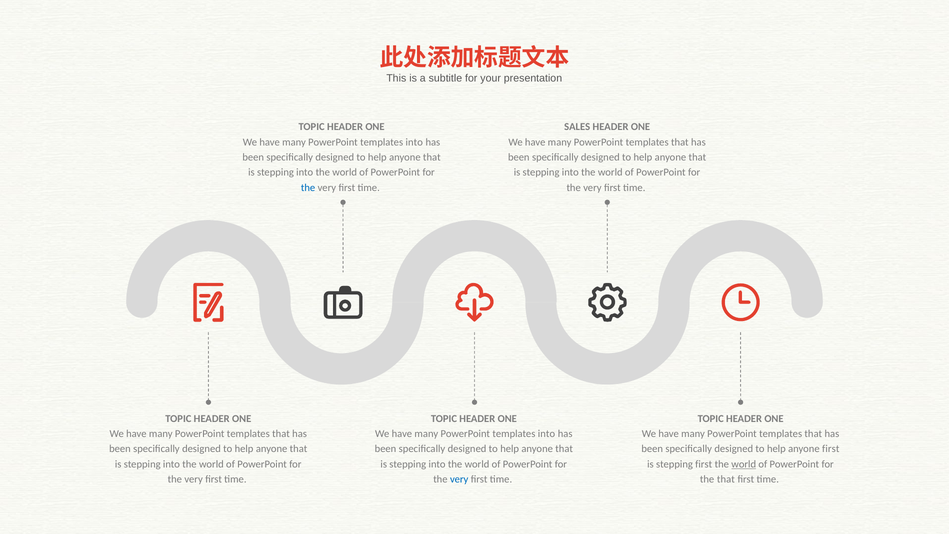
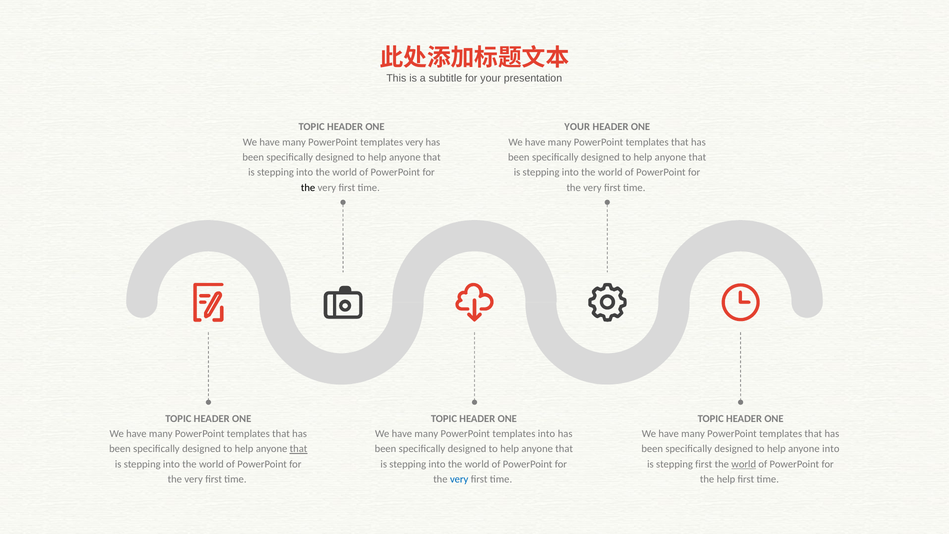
SALES at (577, 127): SALES -> YOUR
into at (414, 142): into -> very
the at (308, 187) colour: blue -> black
that at (299, 449) underline: none -> present
anyone first: first -> into
the that: that -> help
